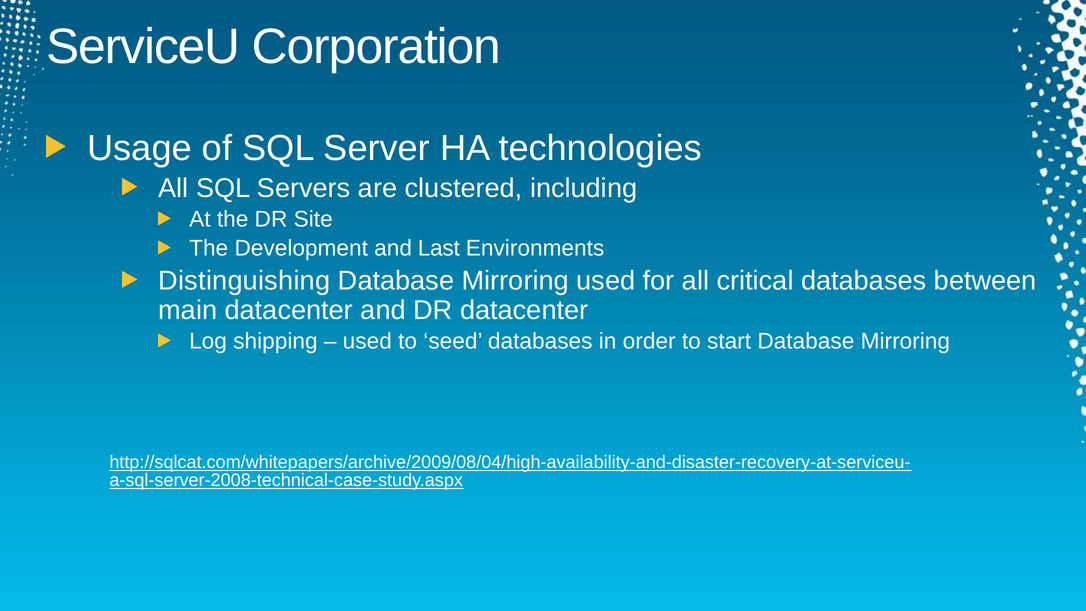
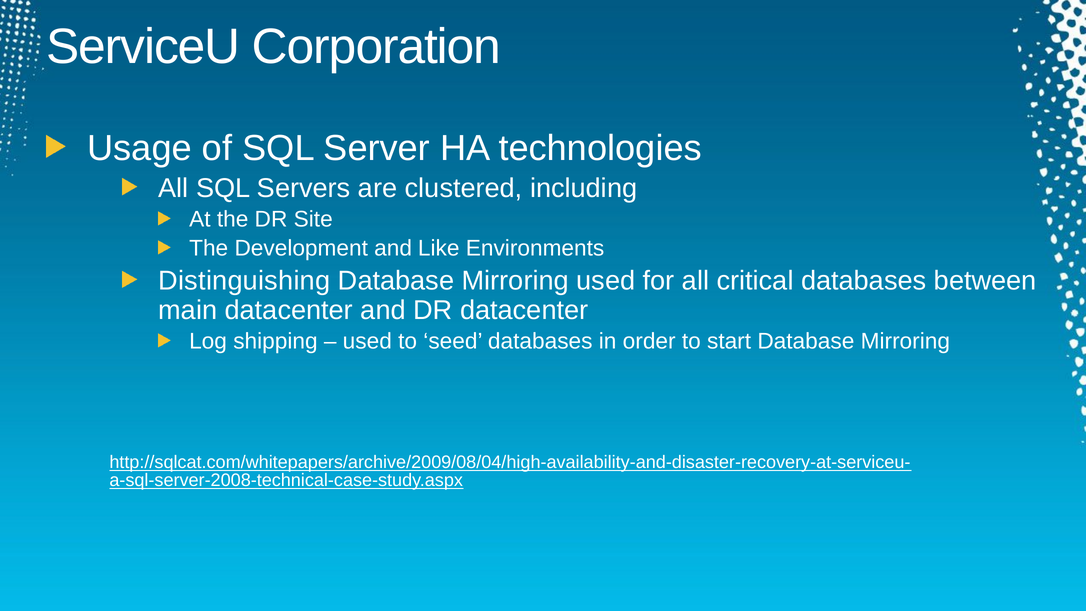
Last: Last -> Like
